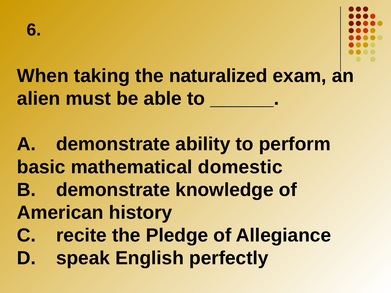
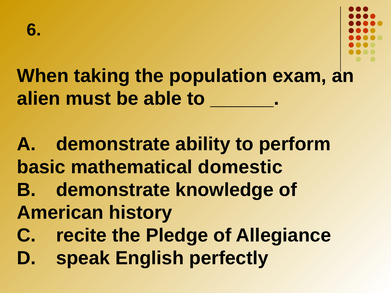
naturalized: naturalized -> population
